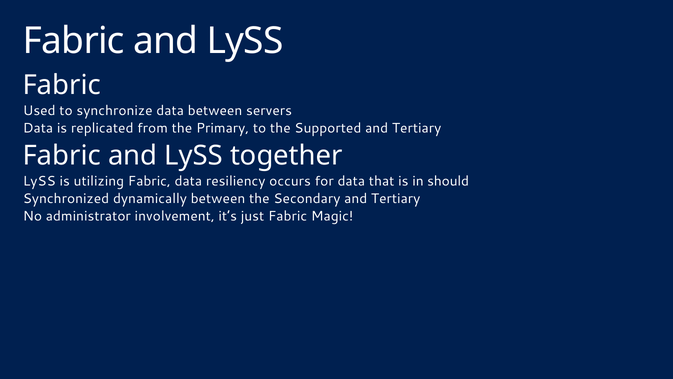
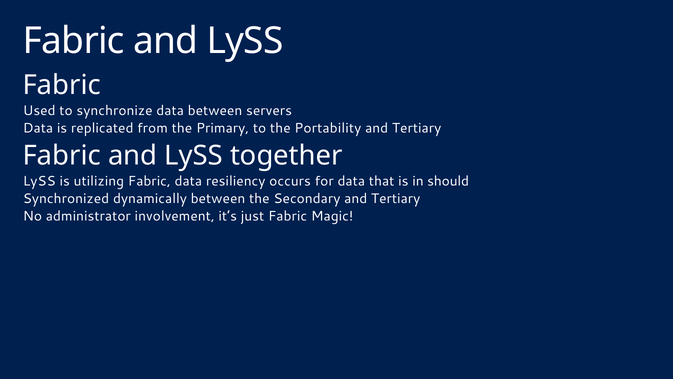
Supported: Supported -> Portability
